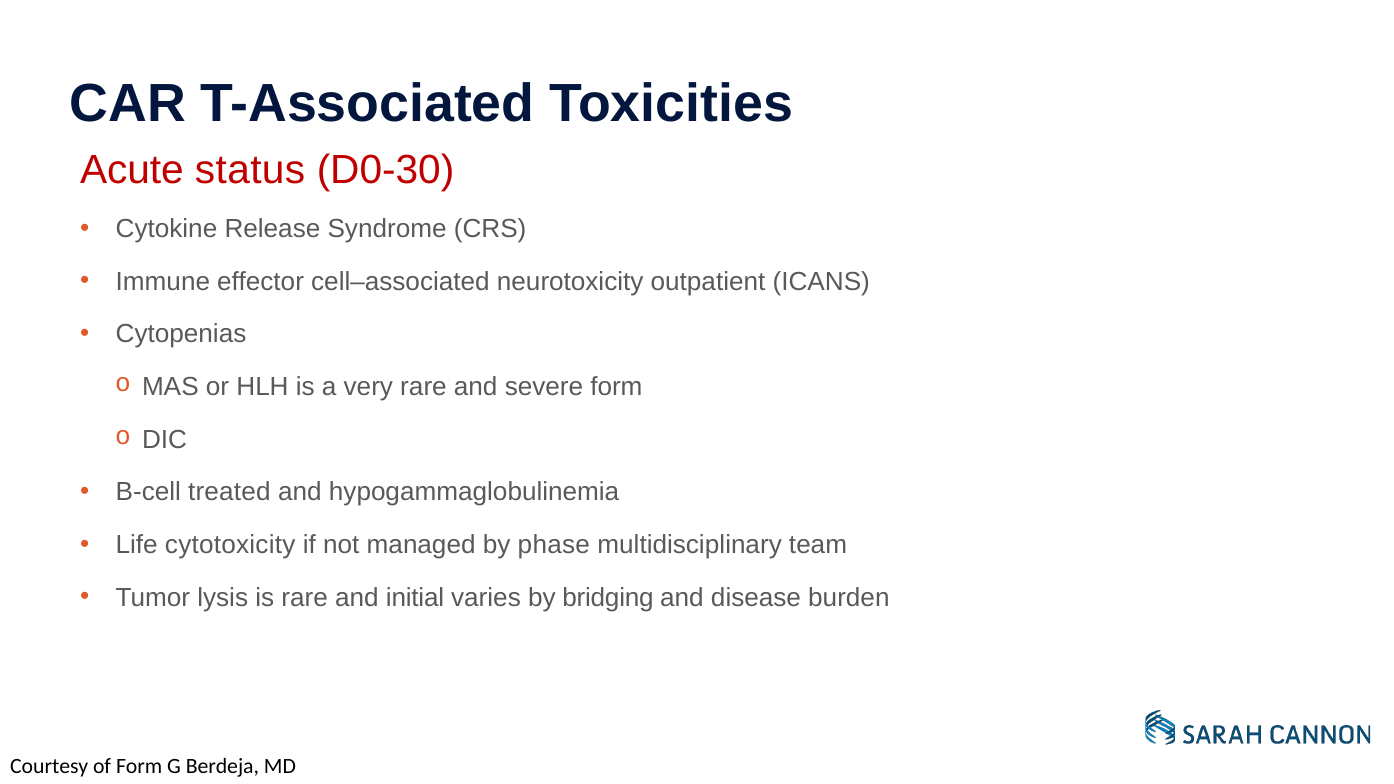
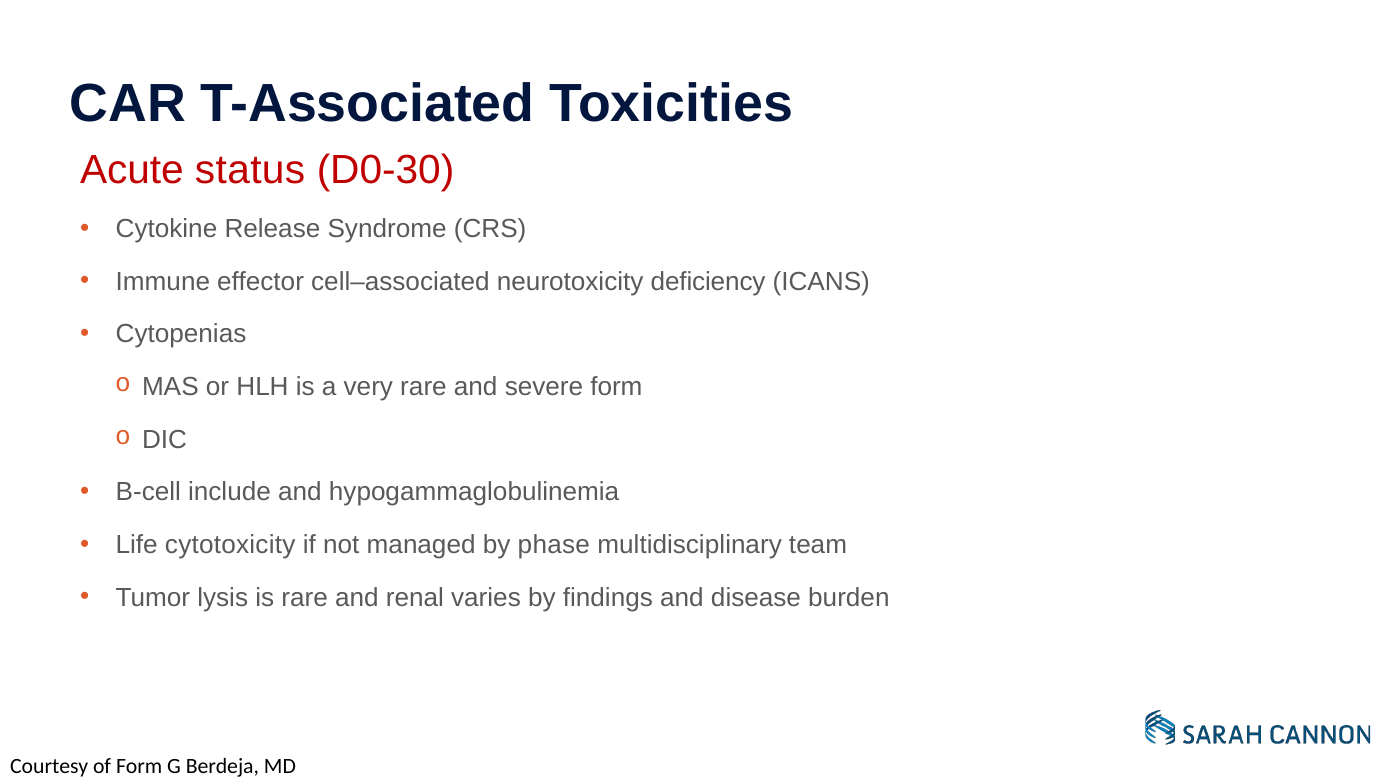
outpatient: outpatient -> deficiency
treated: treated -> include
initial: initial -> renal
bridging: bridging -> findings
